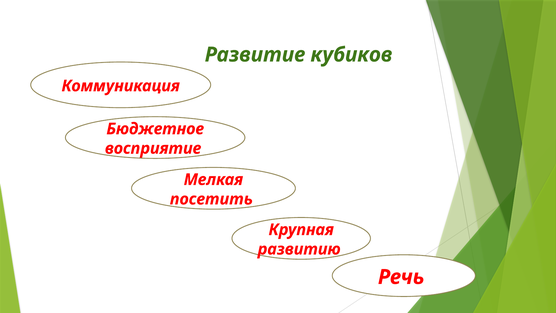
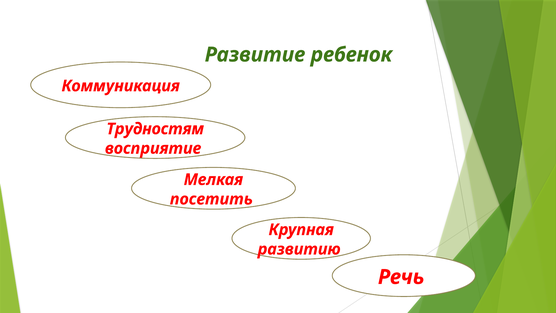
кубиков: кубиков -> ребенок
Бюджетное: Бюджетное -> Трудностям
